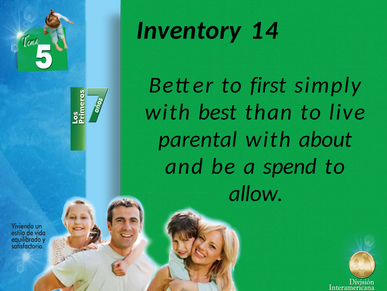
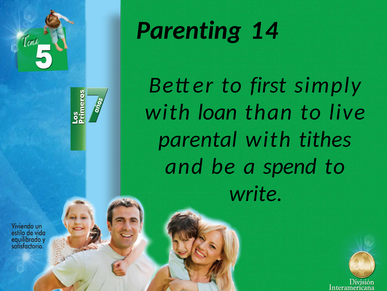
Inventory: Inventory -> Parenting
best: best -> loan
about: about -> tithes
allow: allow -> write
